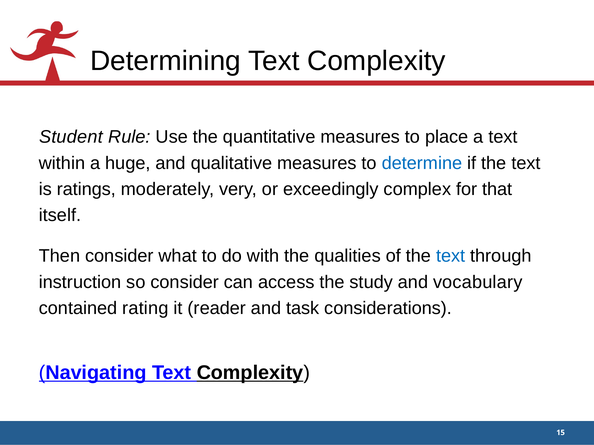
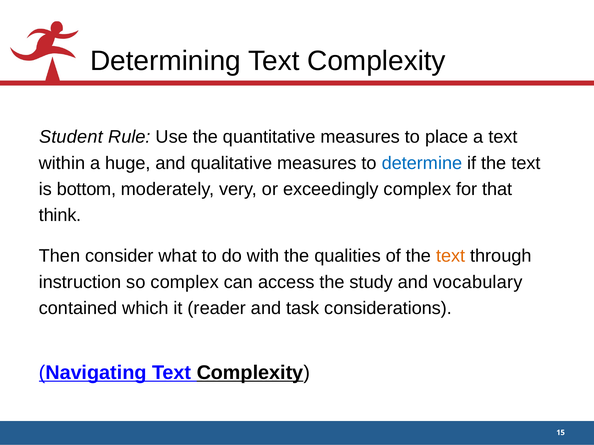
ratings: ratings -> bottom
itself: itself -> think
text at (451, 256) colour: blue -> orange
so consider: consider -> complex
rating: rating -> which
